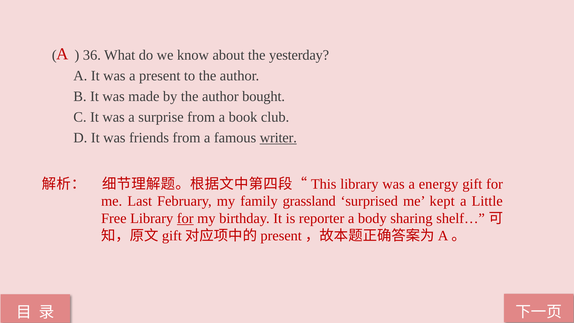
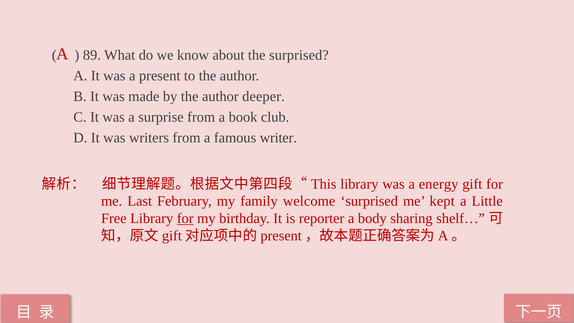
36: 36 -> 89
the yesterday: yesterday -> surprised
bought: bought -> deeper
friends: friends -> writers
writer underline: present -> none
grassland: grassland -> welcome
